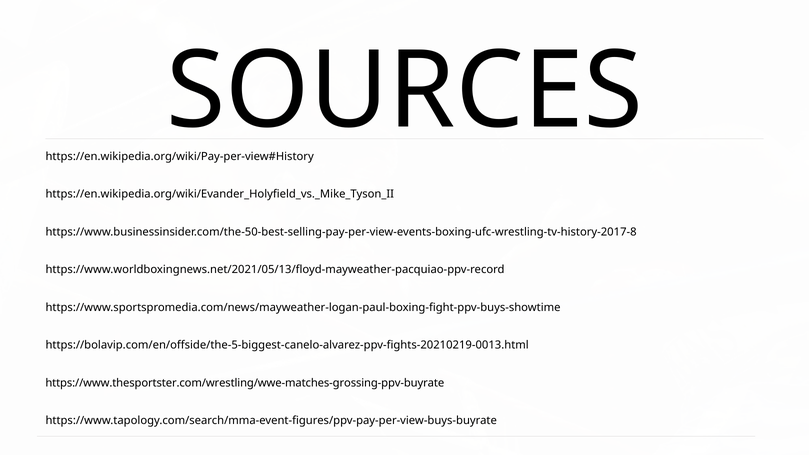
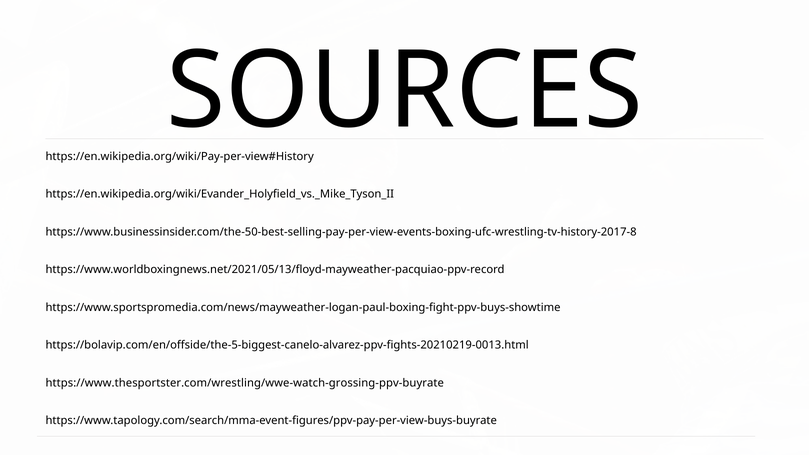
https://www.thesportster.com/wrestling/wwe-matches-grossing-ppv-buyrate: https://www.thesportster.com/wrestling/wwe-matches-grossing-ppv-buyrate -> https://www.thesportster.com/wrestling/wwe-watch-grossing-ppv-buyrate
